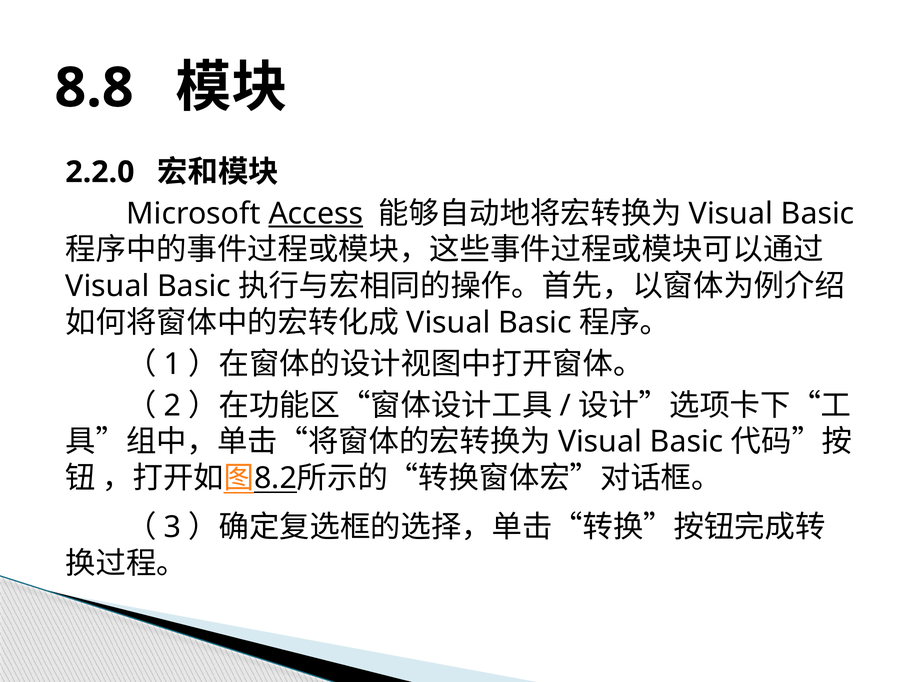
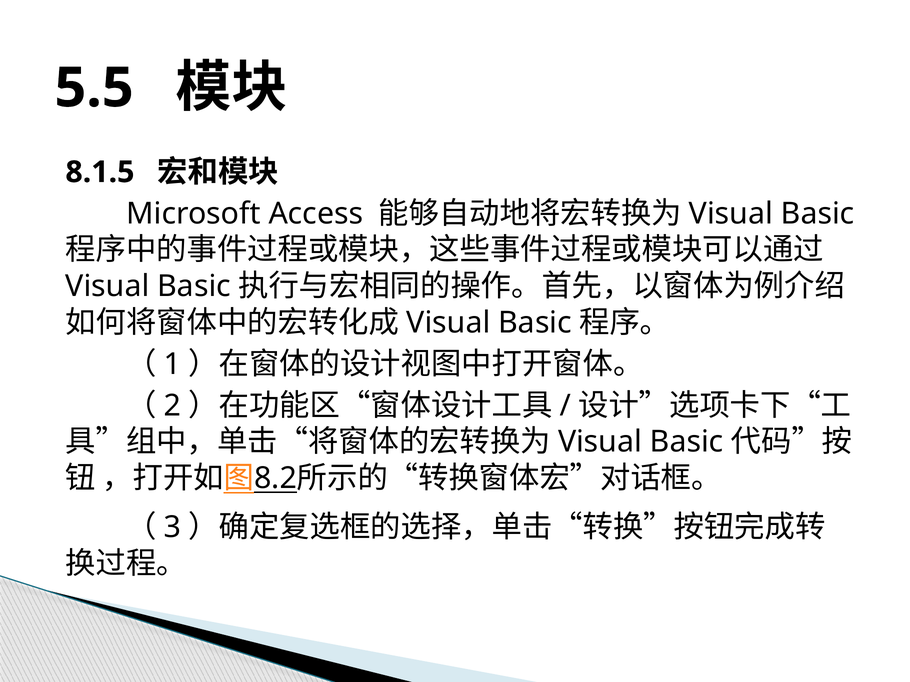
8.8: 8.8 -> 5.5
2.2.0: 2.2.0 -> 8.1.5
Access underline: present -> none
